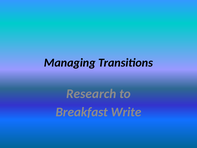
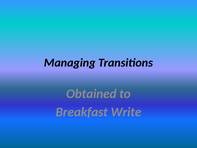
Research: Research -> Obtained
